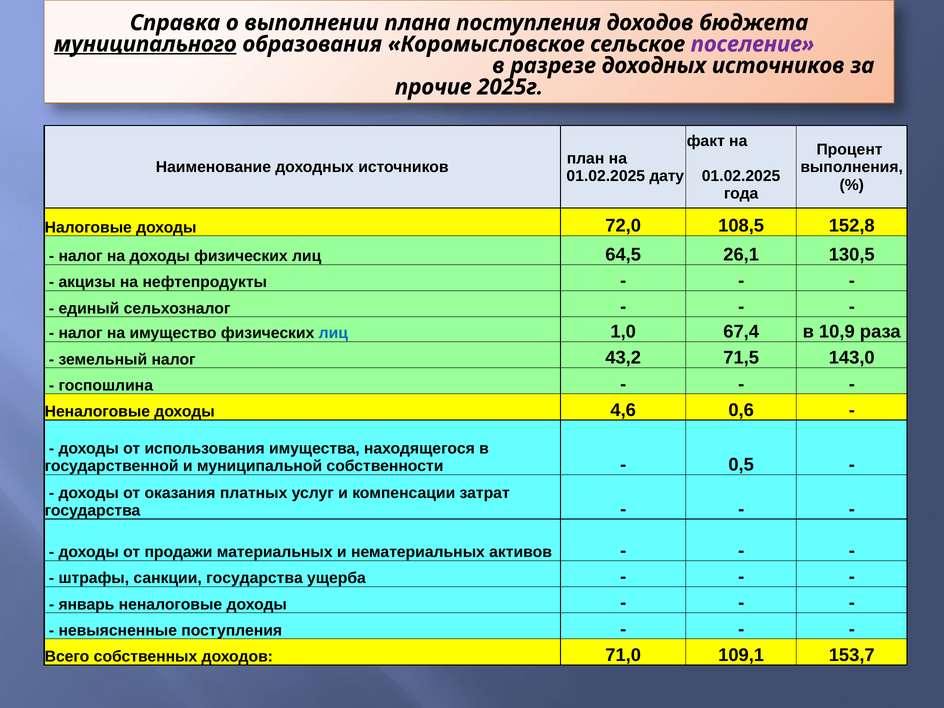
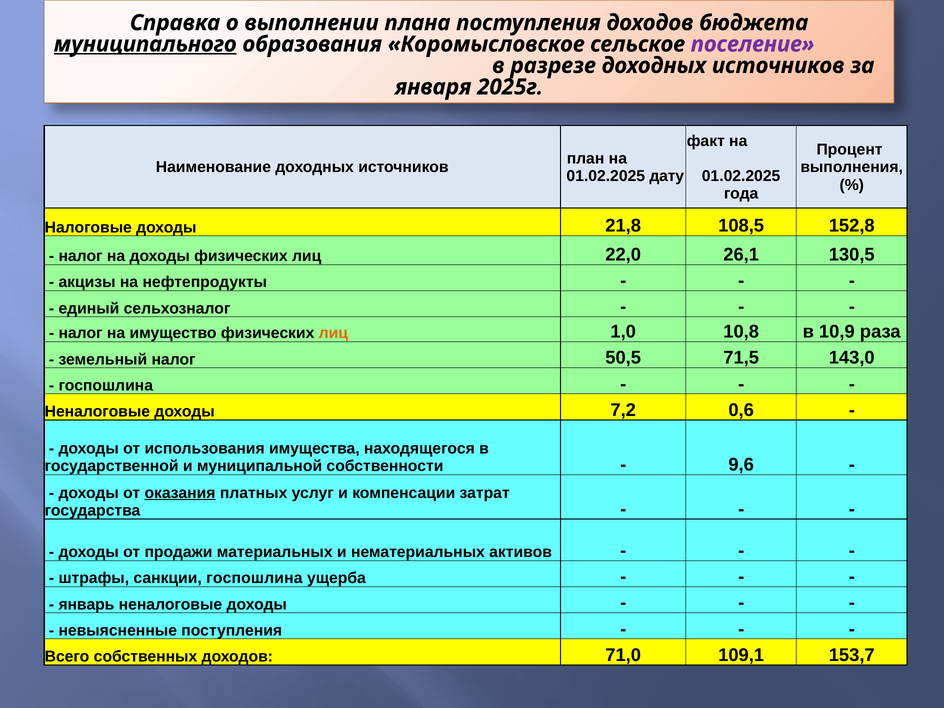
прочие: прочие -> января
72,0: 72,0 -> 21,8
64,5: 64,5 -> 22,0
лиц at (333, 333) colour: blue -> orange
67,4: 67,4 -> 10,8
43,2: 43,2 -> 50,5
4,6: 4,6 -> 7,2
0,5: 0,5 -> 9,6
оказания underline: none -> present
санкции государства: государства -> госпошлина
